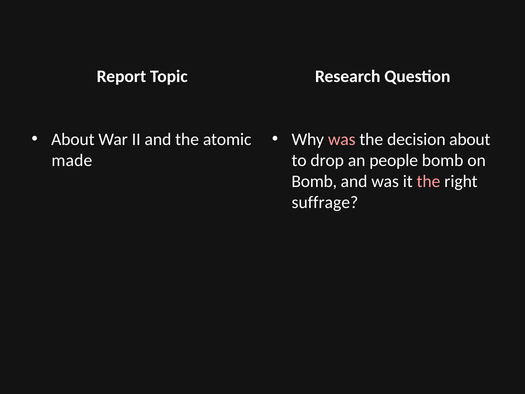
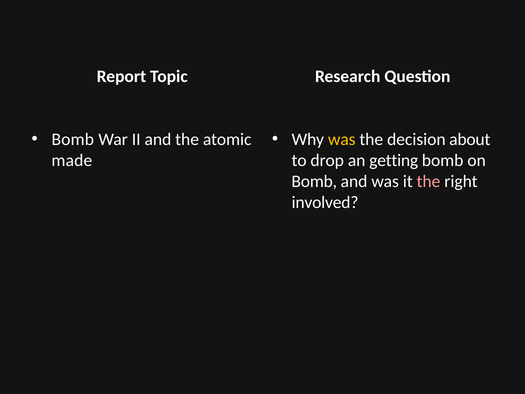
About at (73, 139): About -> Bomb
was at (342, 139) colour: pink -> yellow
people: people -> getting
suffrage: suffrage -> involved
